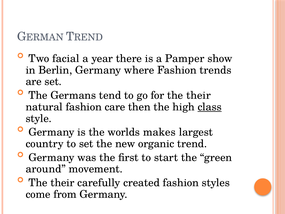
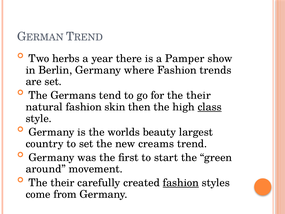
facial: facial -> herbs
care: care -> skin
makes: makes -> beauty
organic: organic -> creams
fashion at (181, 183) underline: none -> present
